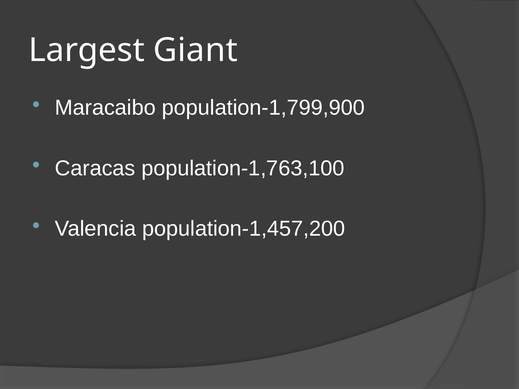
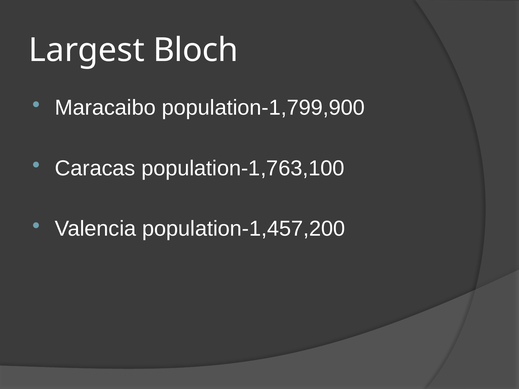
Giant: Giant -> Bloch
